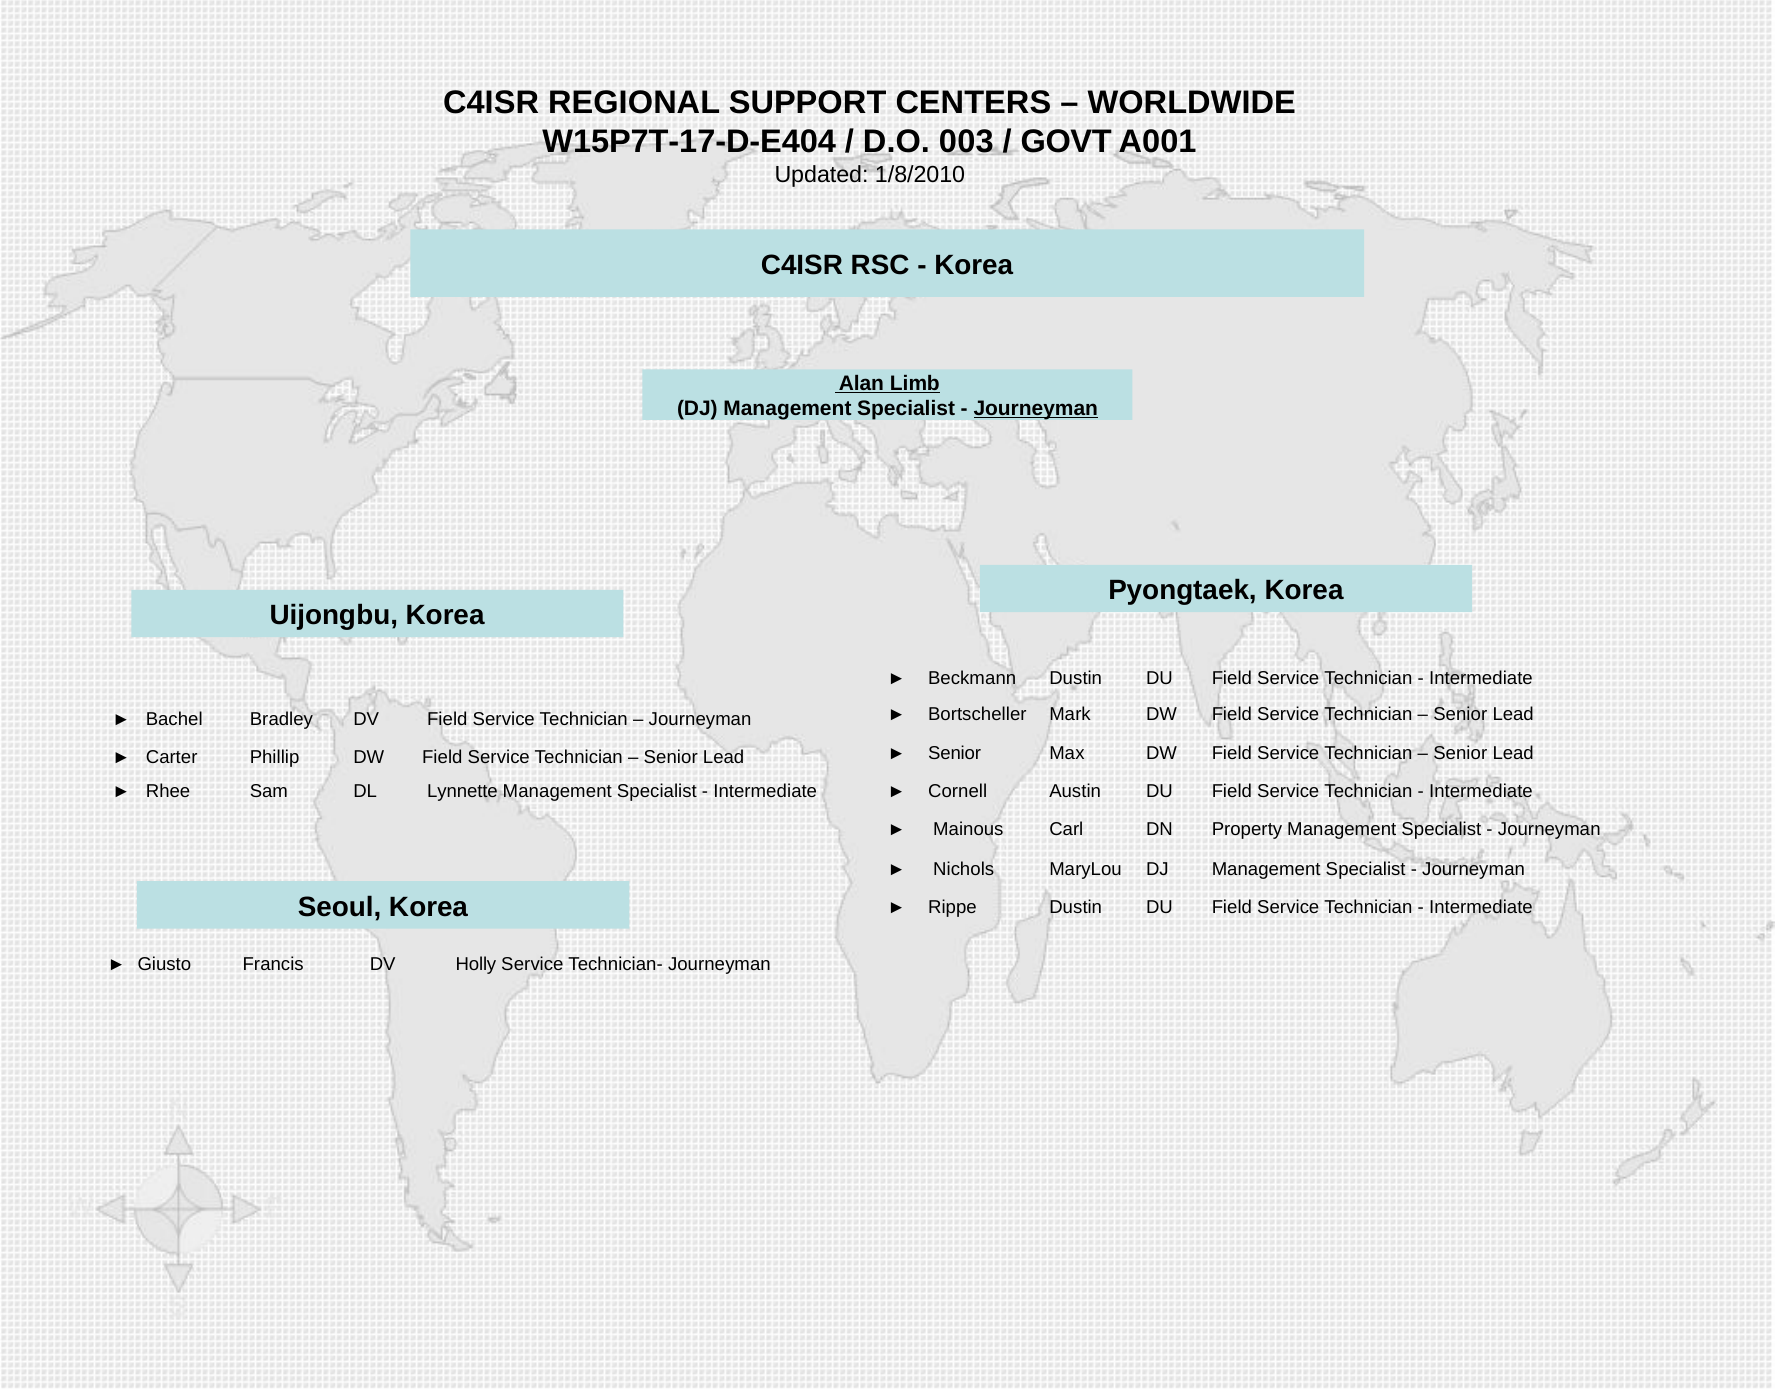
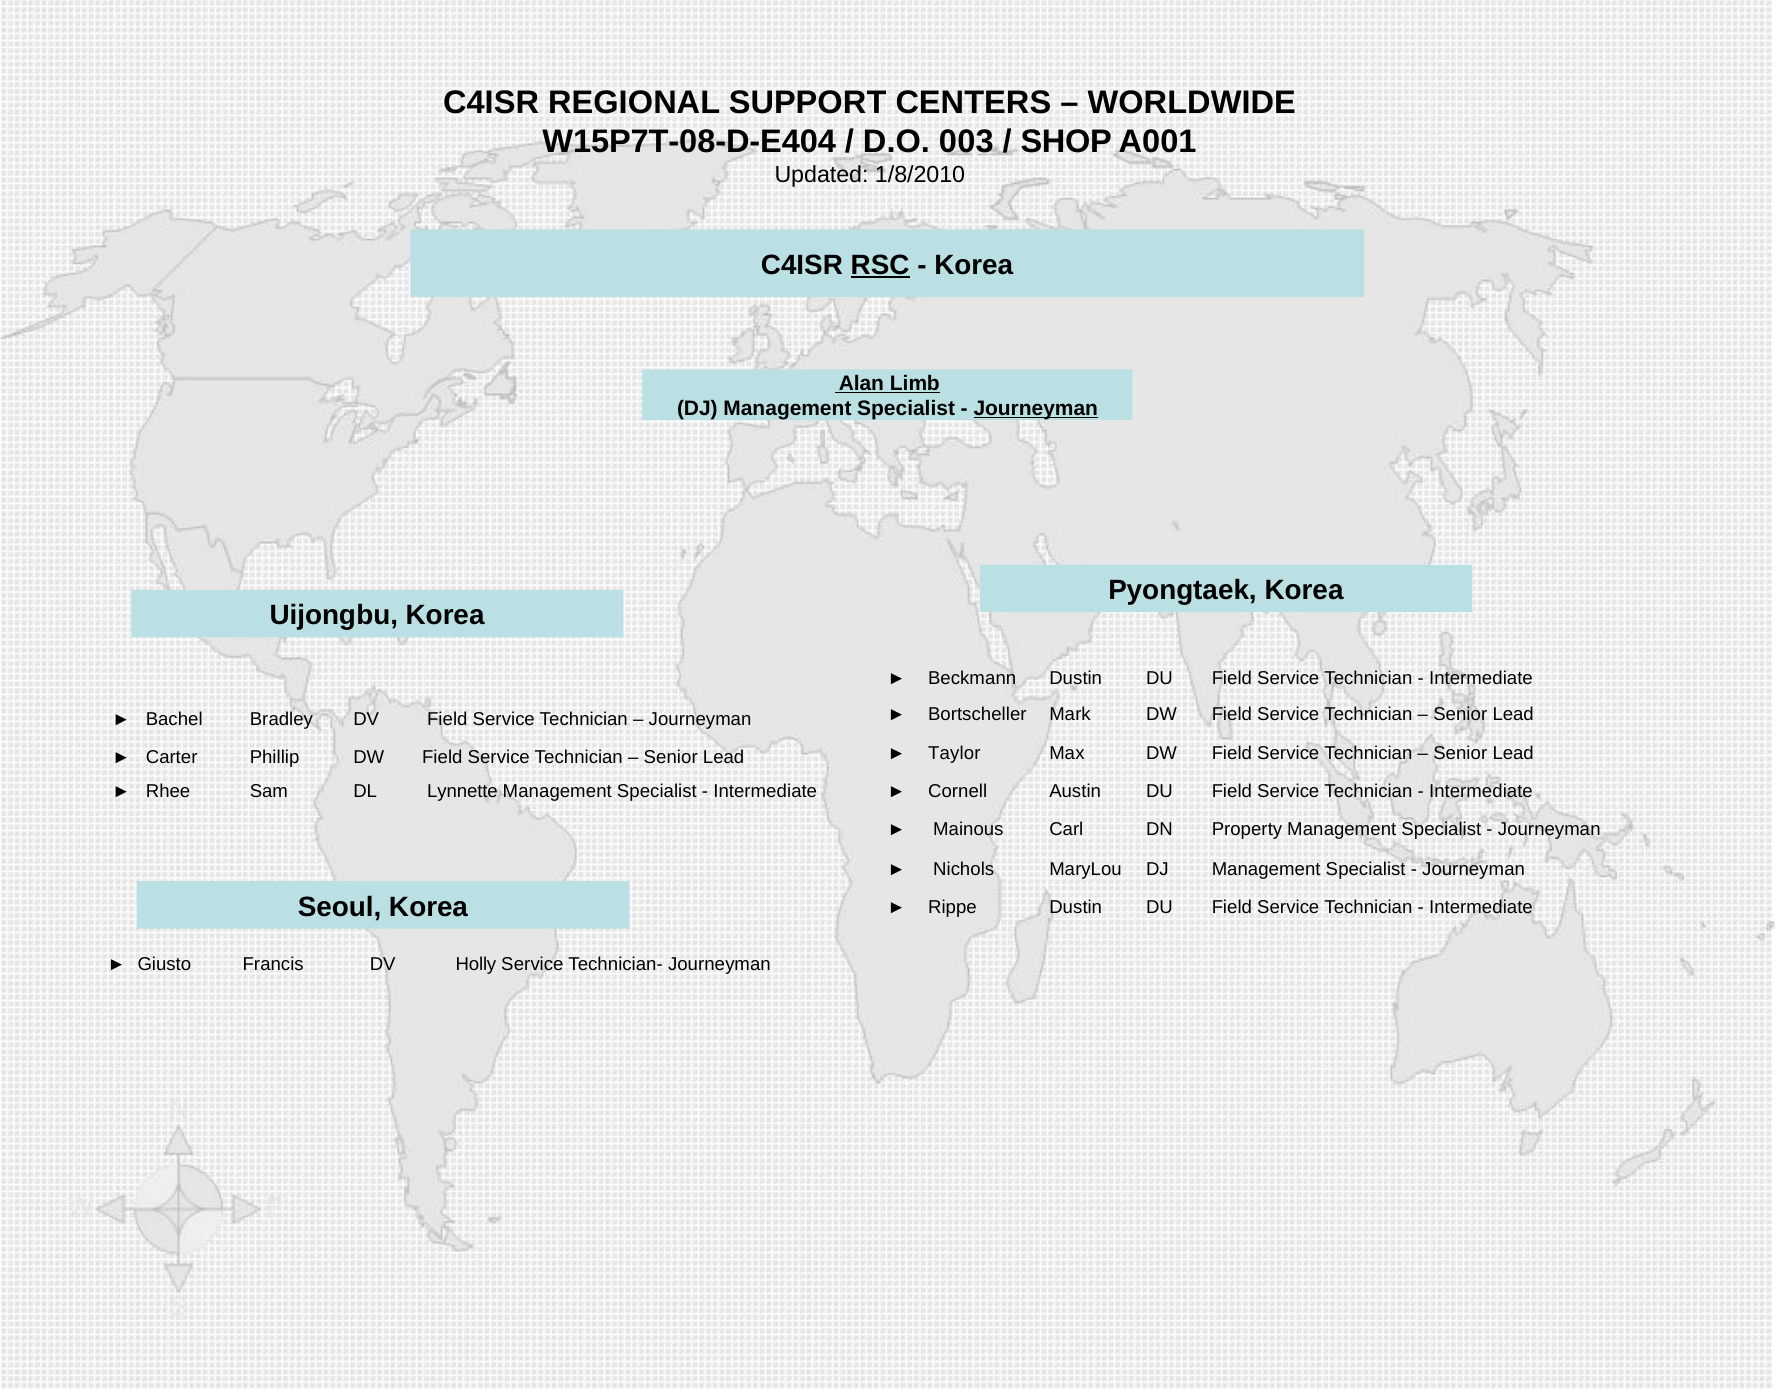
W15P7T-17-D-E404: W15P7T-17-D-E404 -> W15P7T-08-D-E404
GOVT: GOVT -> SHOP
RSC underline: none -> present
Senior at (955, 753): Senior -> Taylor
